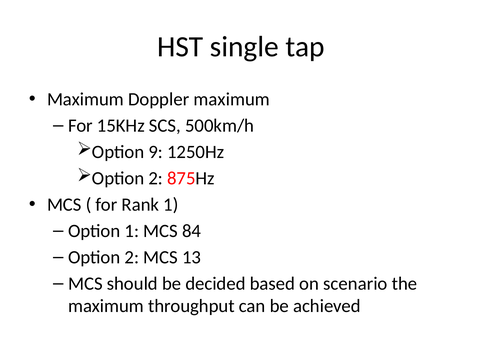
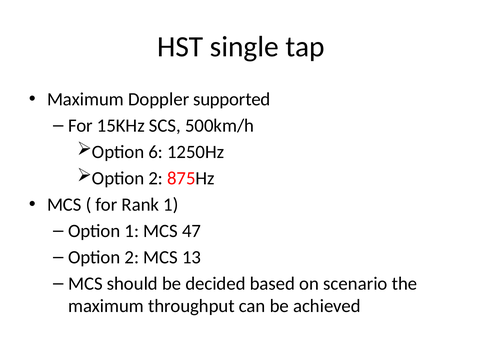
Doppler maximum: maximum -> supported
9: 9 -> 6
84: 84 -> 47
